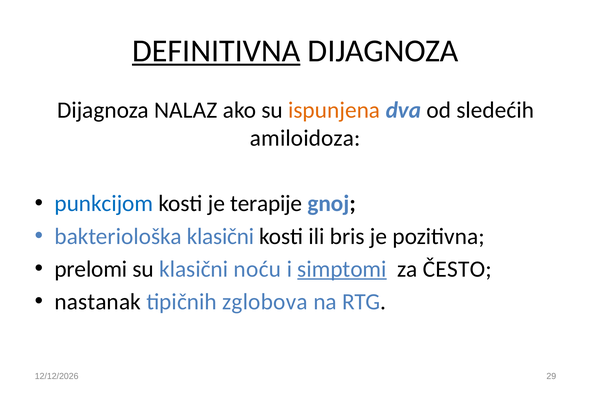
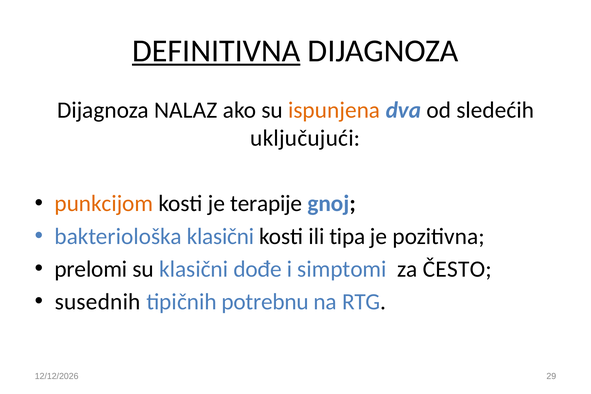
amiloidoza: amiloidoza -> uključujući
punkcijom colour: blue -> orange
bris: bris -> tipa
noću: noću -> dođe
simptomi underline: present -> none
nastanak: nastanak -> susednih
zglobova: zglobova -> potrebnu
